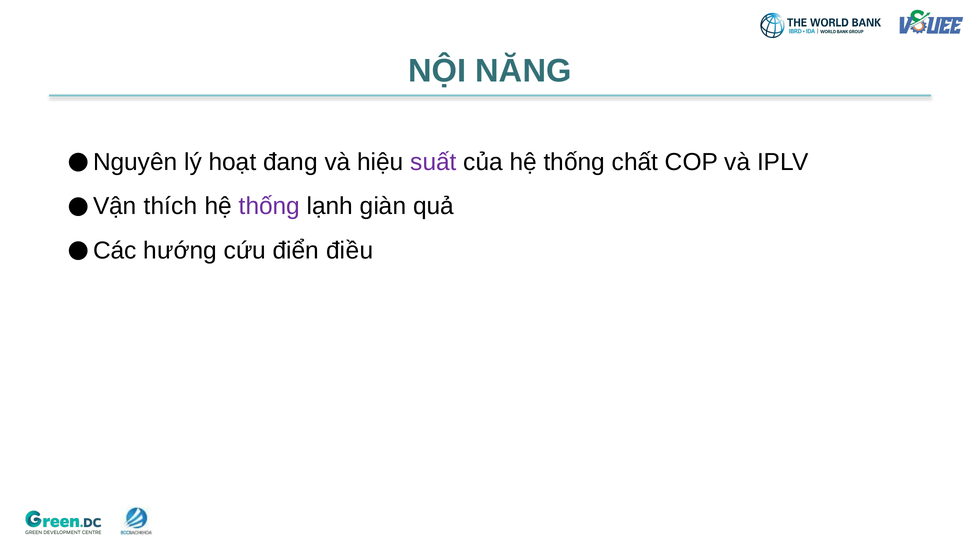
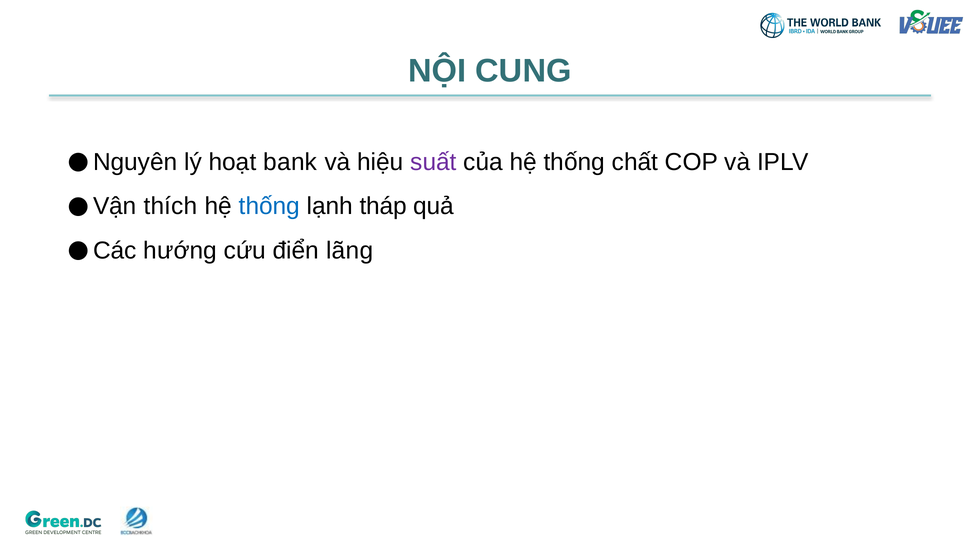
NĂNG: NĂNG -> CUNG
đang: đang -> bank
thống at (269, 206) colour: purple -> blue
giàn: giàn -> tháp
điều: điều -> lãng
